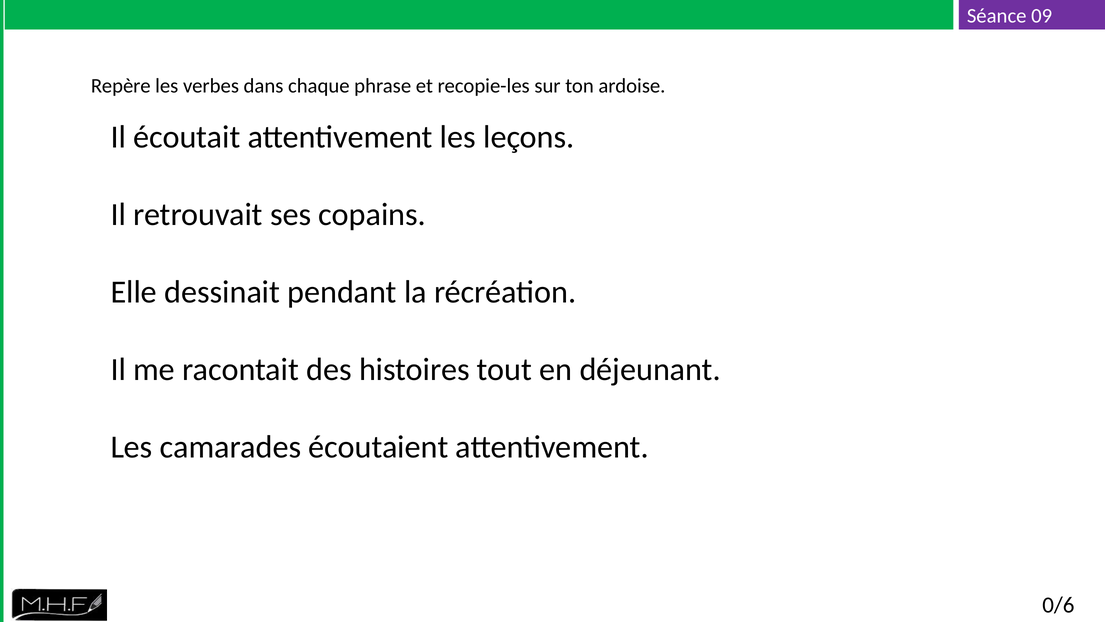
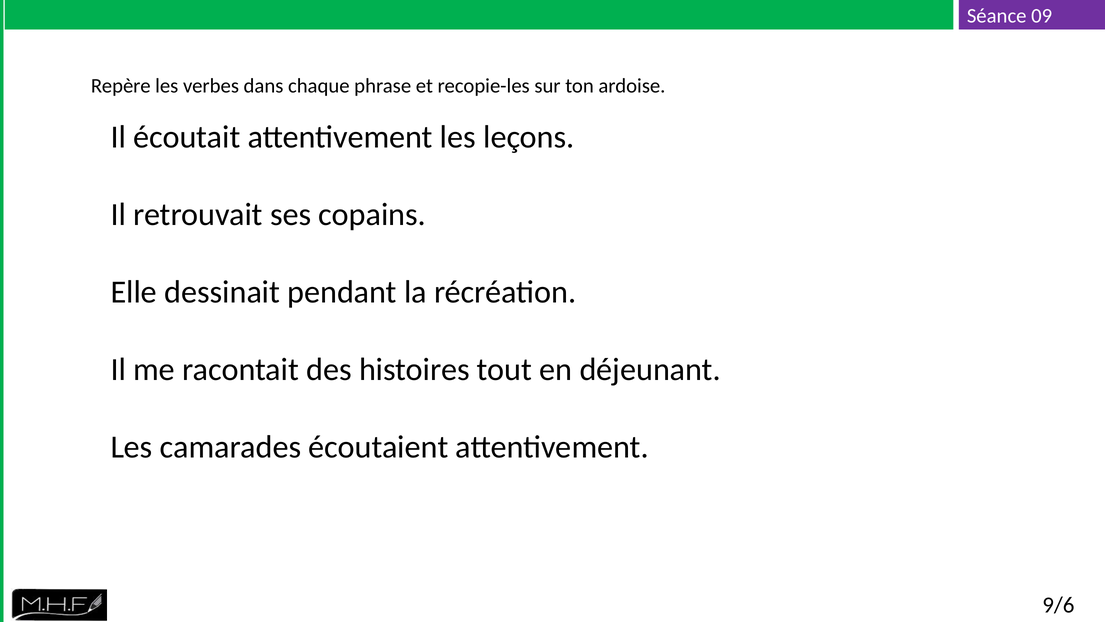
0/6: 0/6 -> 9/6
